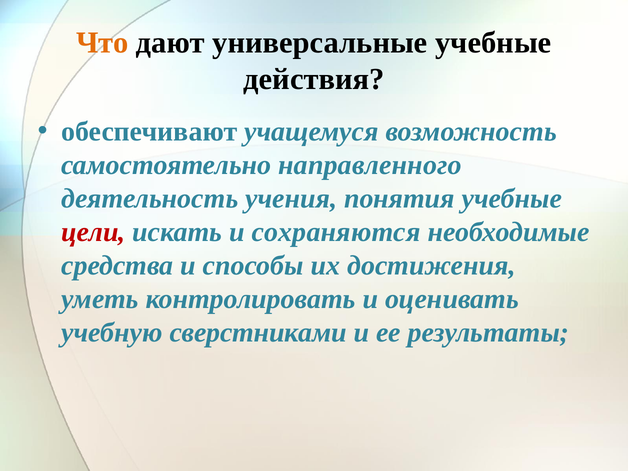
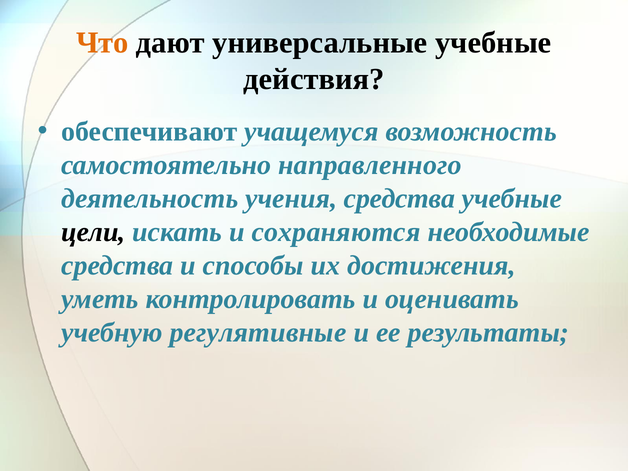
учения понятия: понятия -> средства
цели colour: red -> black
сверстниками: сверстниками -> регулятивные
